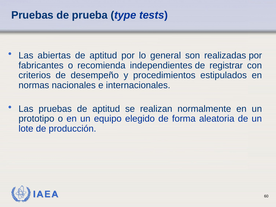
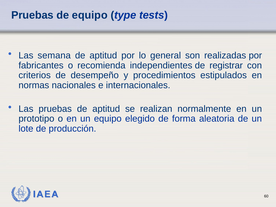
de prueba: prueba -> equipo
abiertas: abiertas -> semana
